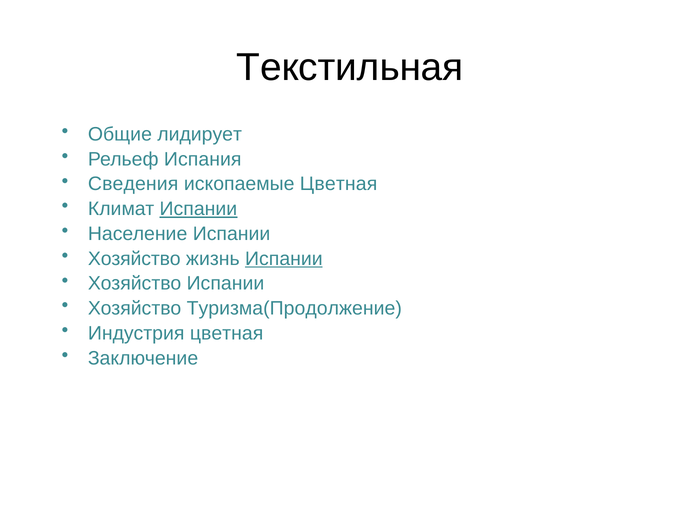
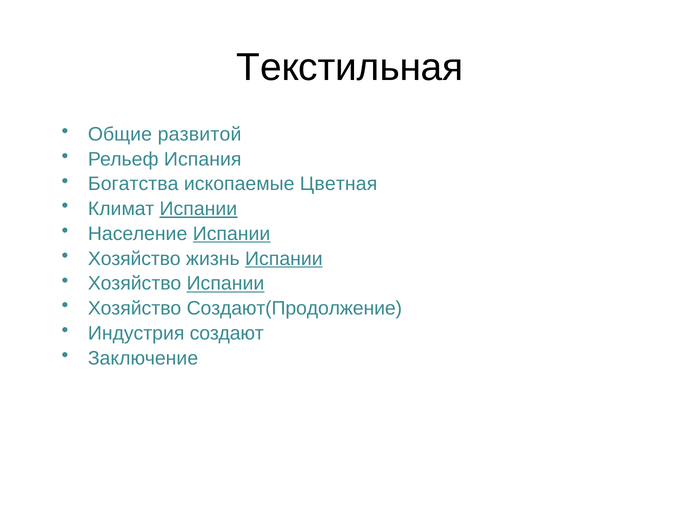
лидирует: лидирует -> развитой
Сведения: Сведения -> Богатства
Испании at (232, 234) underline: none -> present
Испании at (225, 284) underline: none -> present
Туризма(Продолжение: Туризма(Продолжение -> Создают(Продолжение
Индустрия цветная: цветная -> создают
